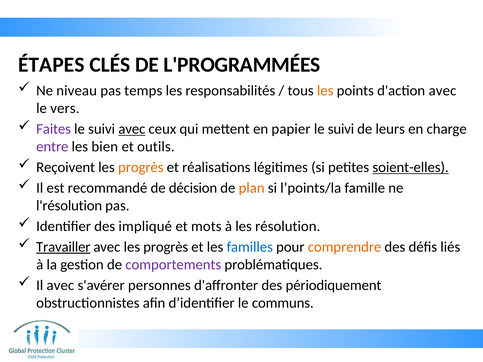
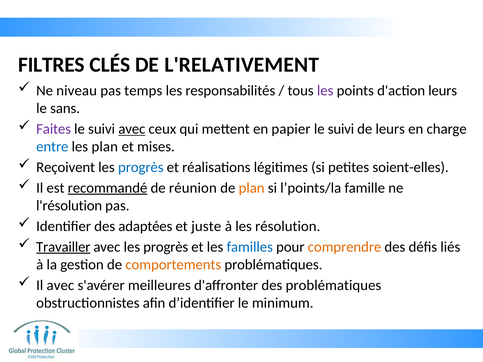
ÉTAPES: ÉTAPES -> FILTRES
L'PROGRAMMÉES: L'PROGRAMMÉES -> L'RELATIVEMENT
les at (325, 91) colour: orange -> purple
d'action avec: avec -> leurs
vers: vers -> sans
entre colour: purple -> blue
les bien: bien -> plan
outils: outils -> mises
progrès at (141, 167) colour: orange -> blue
soient-elles underline: present -> none
recommandé underline: none -> present
décision: décision -> réunion
impliqué: impliqué -> adaptées
mots: mots -> juste
comportements colour: purple -> orange
personnes: personnes -> meilleures
des périodiquement: périodiquement -> problématiques
communs: communs -> minimum
